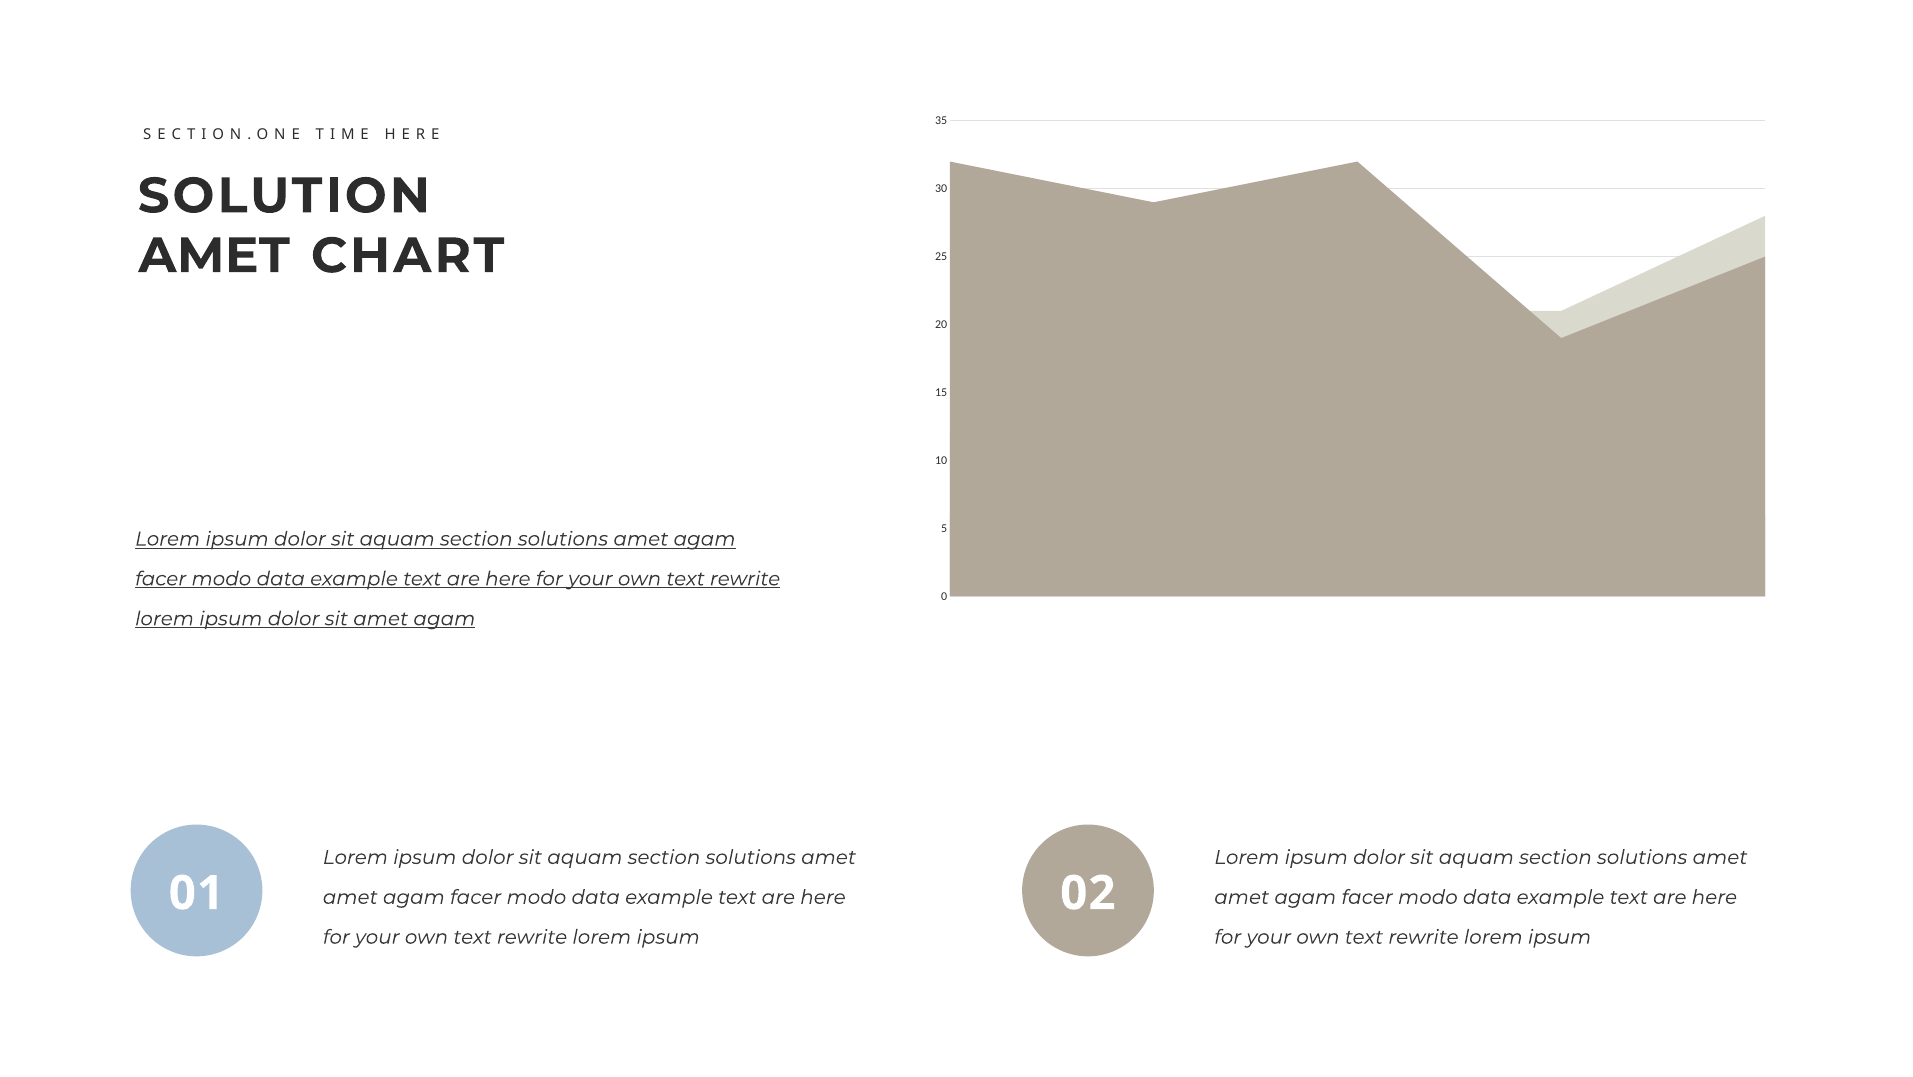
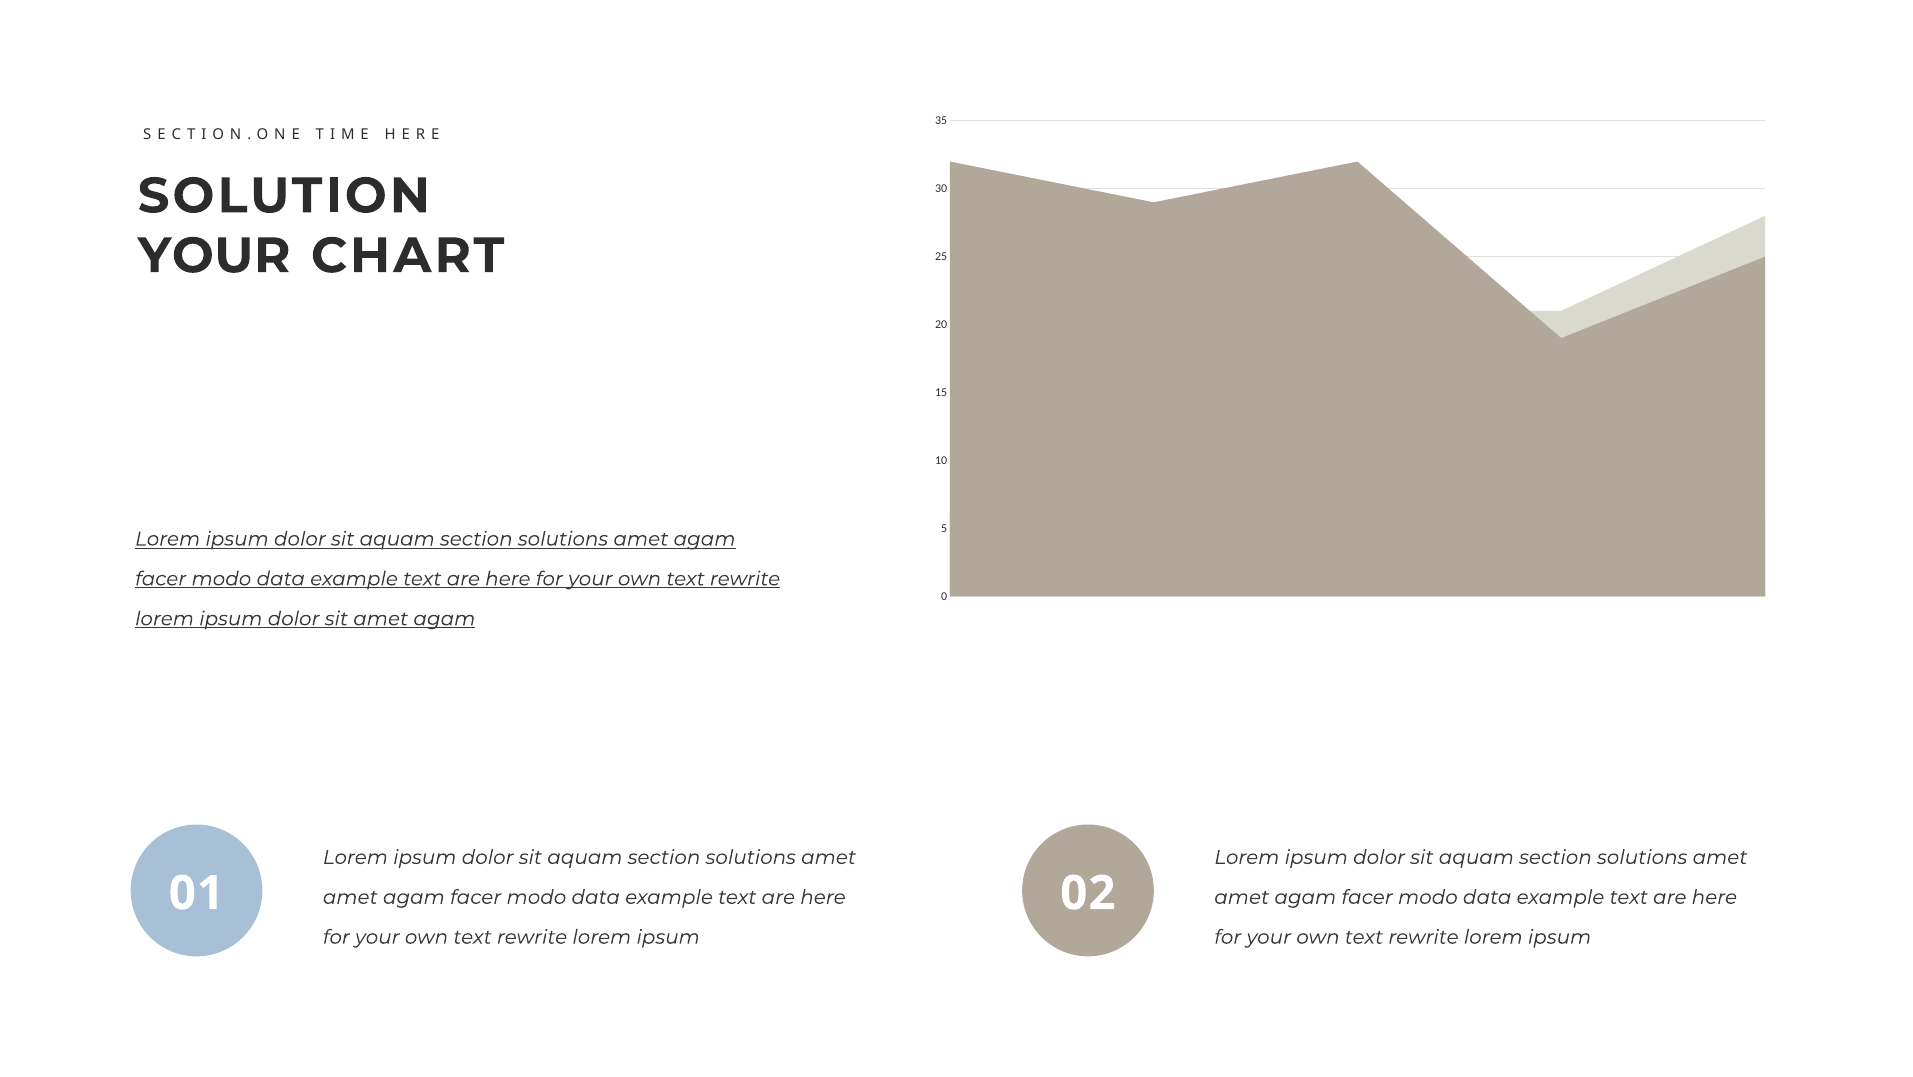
AMET at (214, 256): AMET -> YOUR
